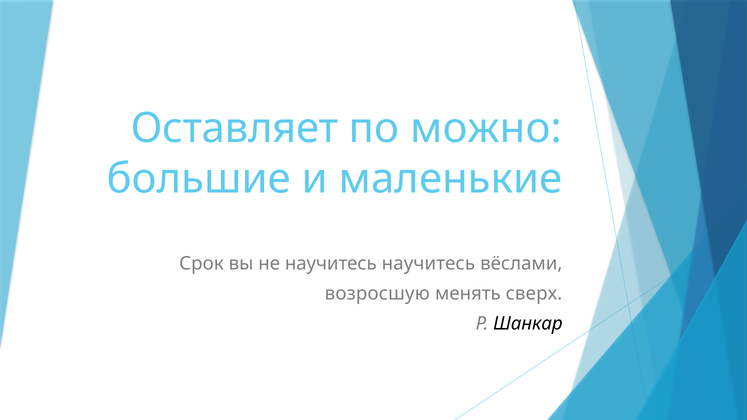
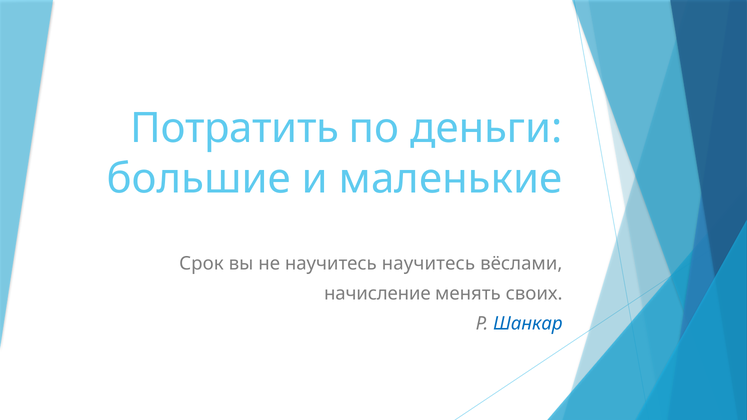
Оставляет: Оставляет -> Потратить
можно: можно -> деньги
возросшую: возросшую -> начисление
сверх: сверх -> своих
Шанкар colour: black -> blue
